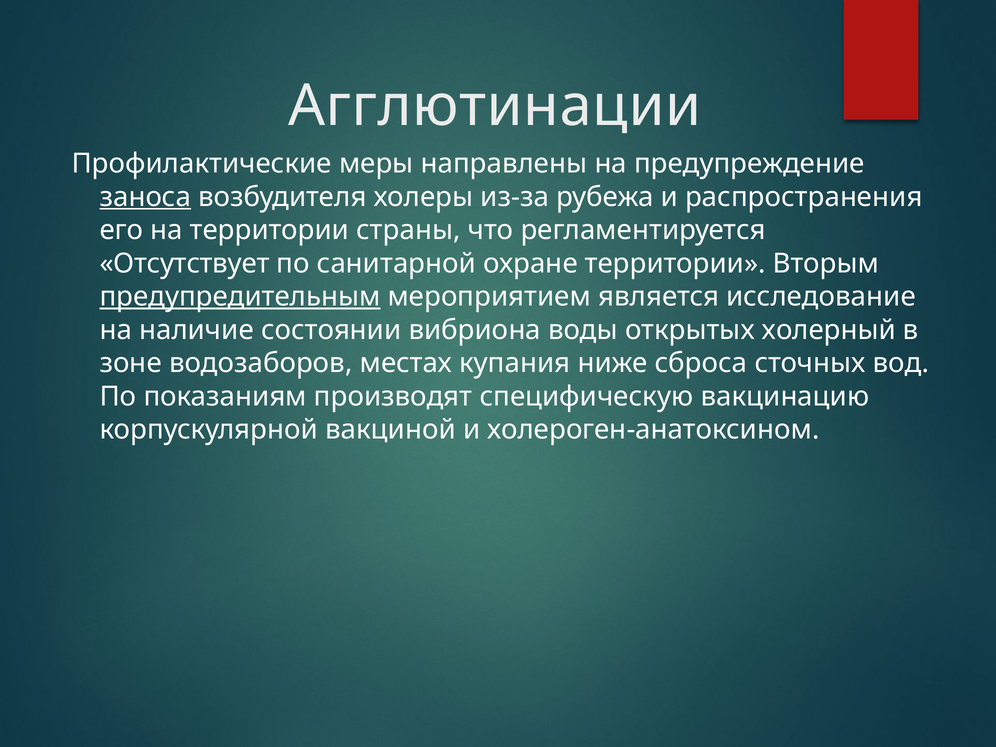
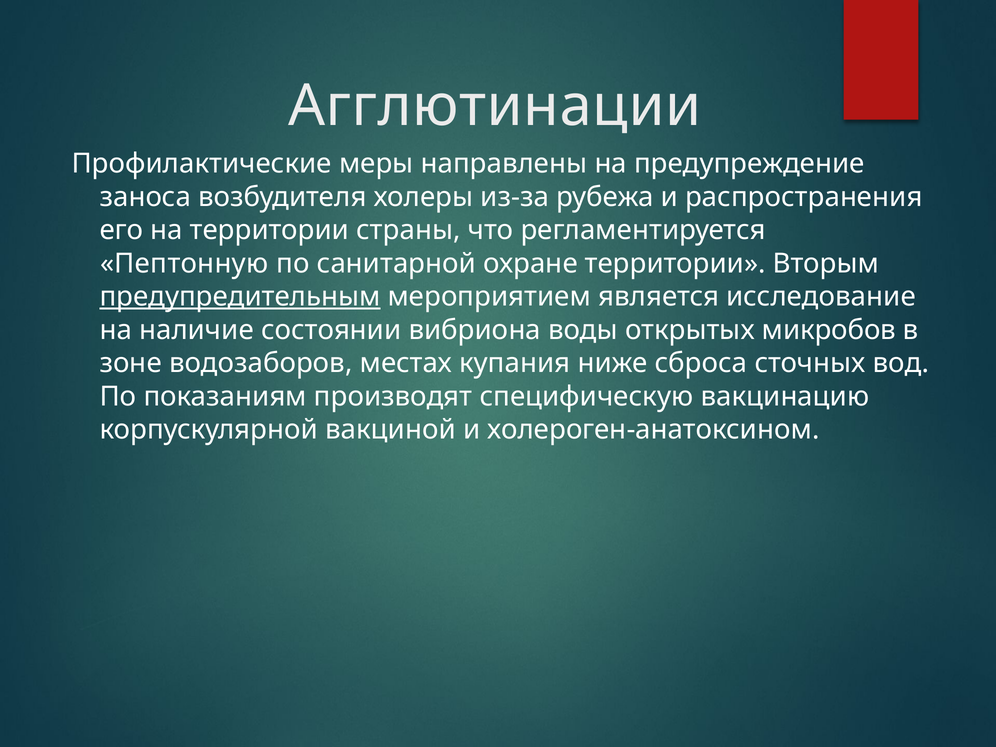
заноса underline: present -> none
Отсутствует: Отсутствует -> Пептонную
холерный: холерный -> микробов
